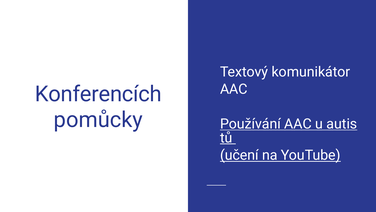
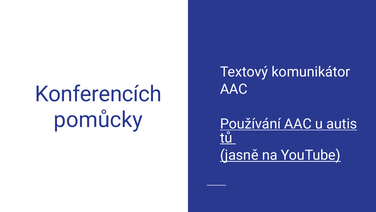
učení: učení -> jasně
